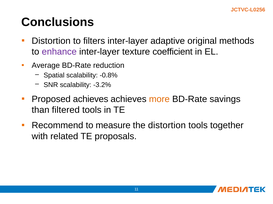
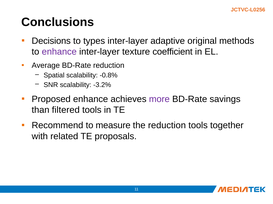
Distortion at (51, 41): Distortion -> Decisions
filters: filters -> types
Proposed achieves: achieves -> enhance
more colour: orange -> purple
the distortion: distortion -> reduction
